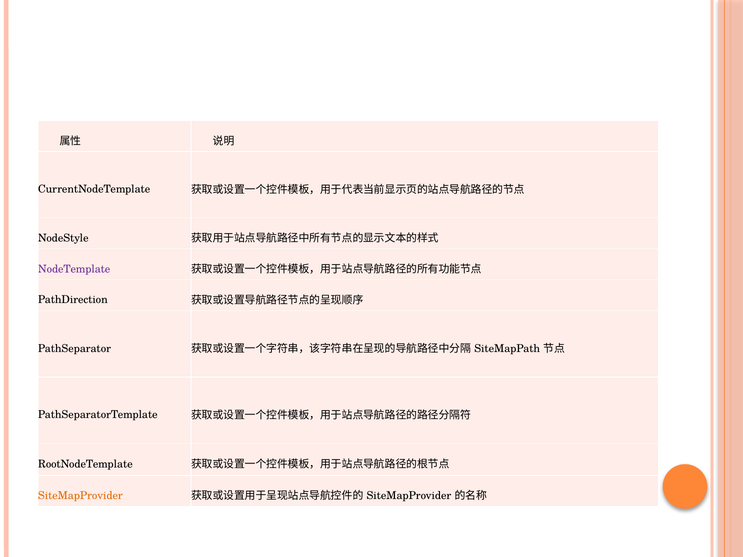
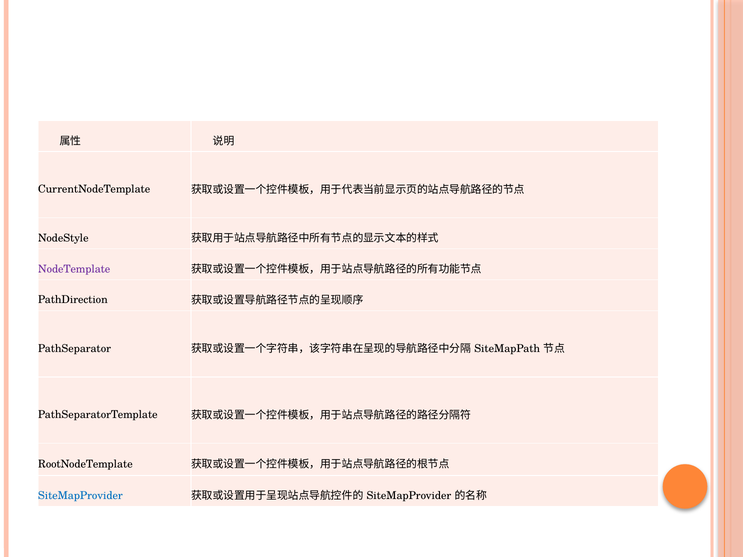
SiteMapProvider at (80, 496) colour: orange -> blue
